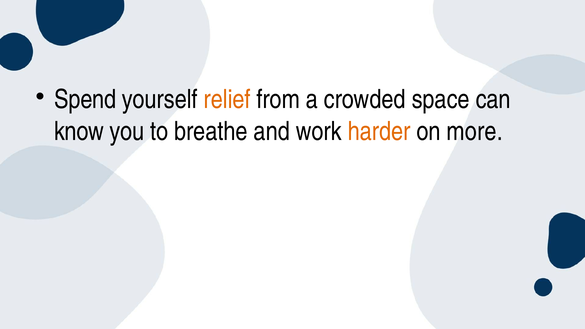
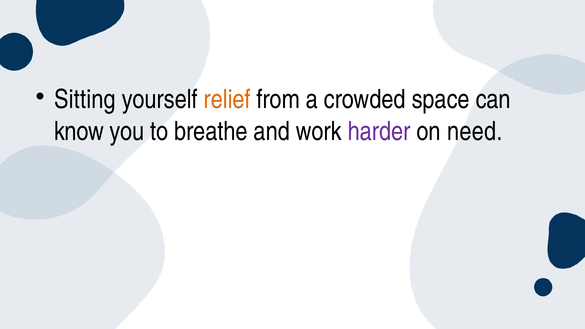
Spend: Spend -> Sitting
harder colour: orange -> purple
more: more -> need
